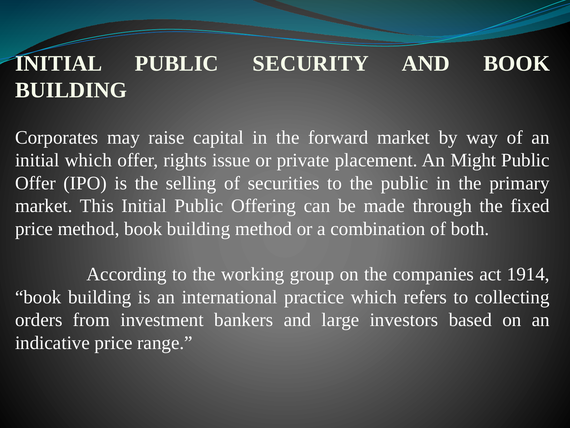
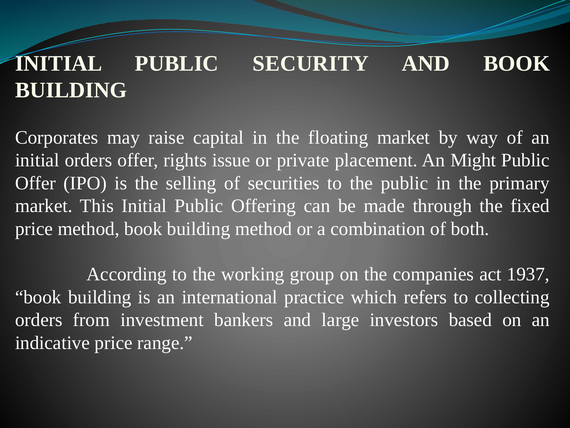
forward: forward -> floating
initial which: which -> orders
1914: 1914 -> 1937
